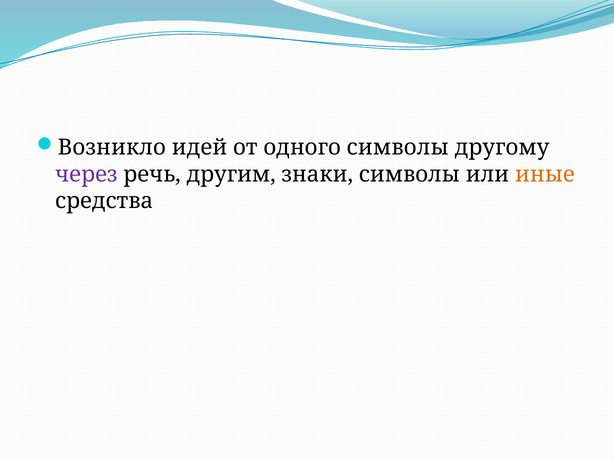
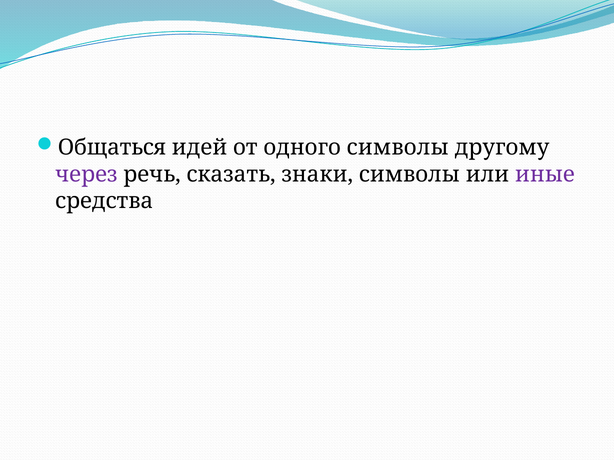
Возникло: Возникло -> Общаться
другим: другим -> сказать
иные colour: orange -> purple
